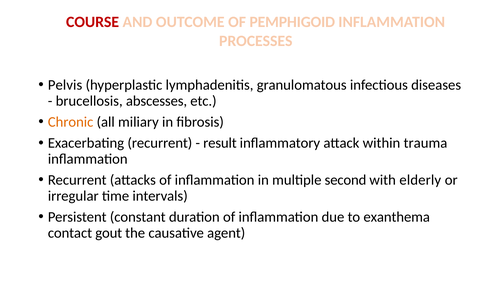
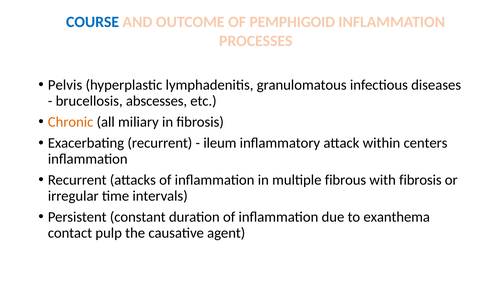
COURSE colour: red -> blue
result: result -> ileum
trauma: trauma -> centers
second: second -> fibrous
with elderly: elderly -> fibrosis
gout: gout -> pulp
